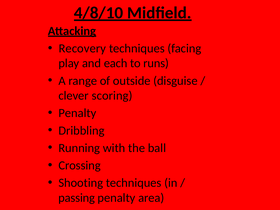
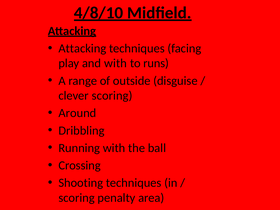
Recovery at (82, 48): Recovery -> Attacking
and each: each -> with
Penalty at (77, 113): Penalty -> Around
passing at (77, 198): passing -> scoring
